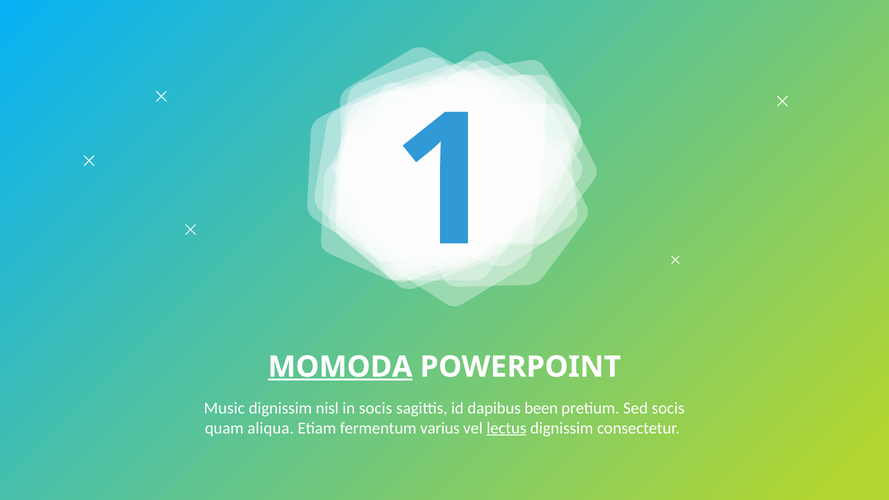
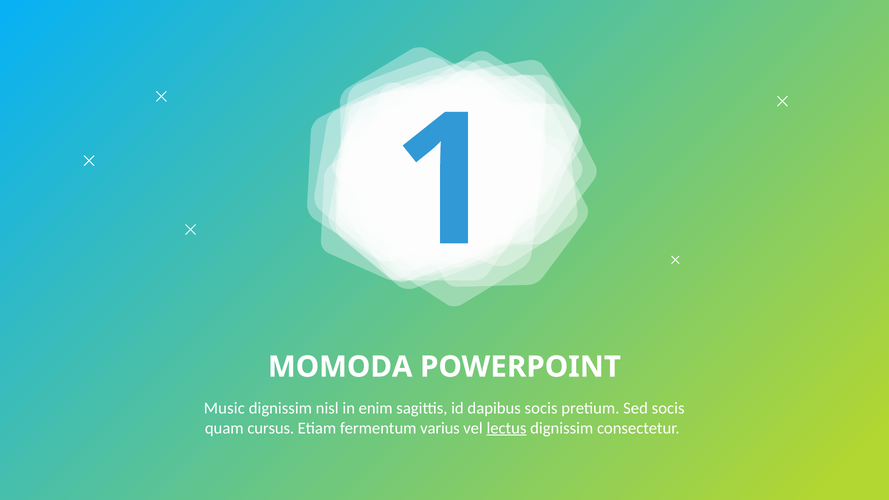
MOMODA underline: present -> none
in socis: socis -> enim
dapibus been: been -> socis
aliqua: aliqua -> cursus
